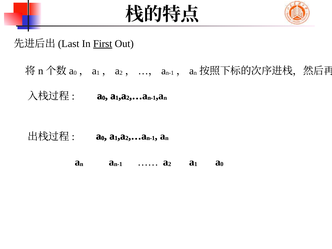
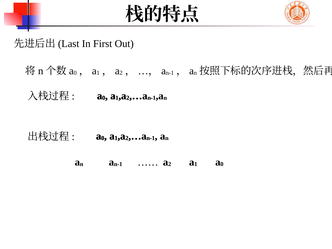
First underline: present -> none
